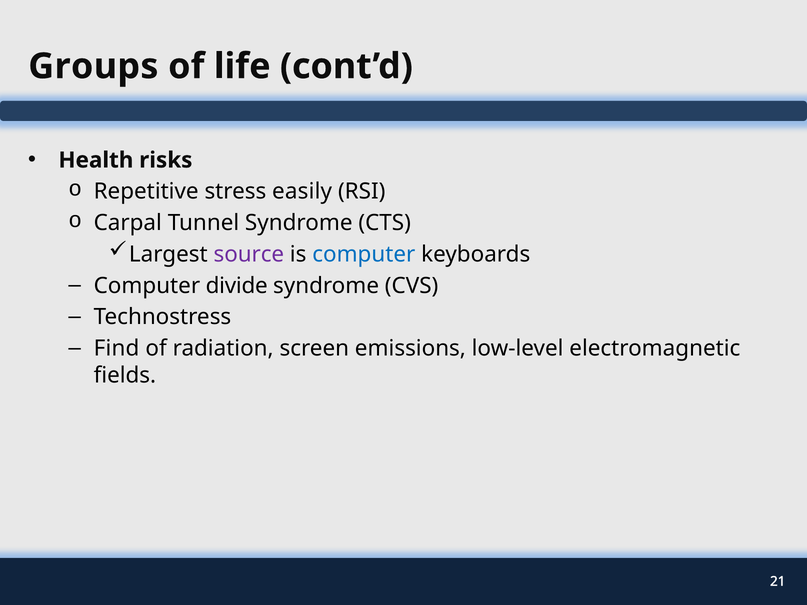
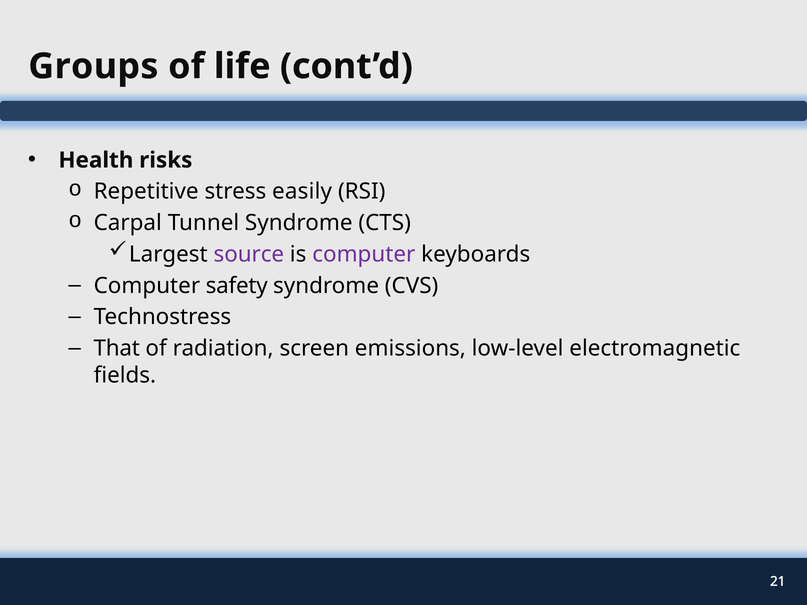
computer at (364, 254) colour: blue -> purple
divide: divide -> safety
Find: Find -> That
